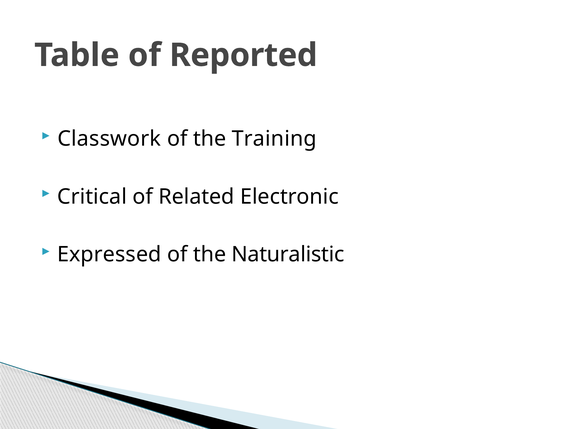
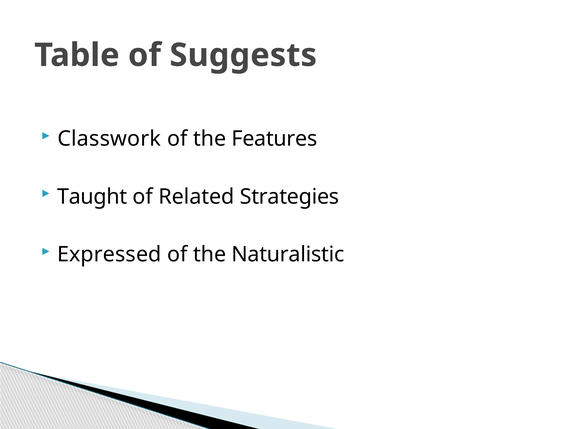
Reported: Reported -> Suggests
Training: Training -> Features
Critical: Critical -> Taught
Electronic: Electronic -> Strategies
